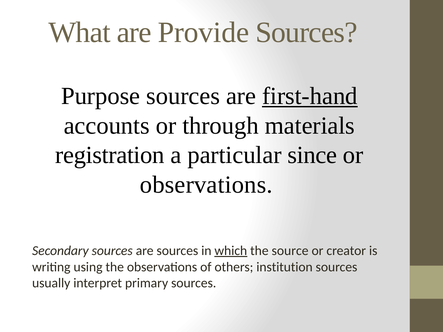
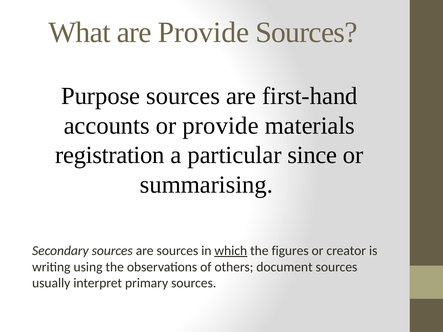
first-hand underline: present -> none
or through: through -> provide
observations at (206, 185): observations -> summarising
source: source -> figures
institution: institution -> document
